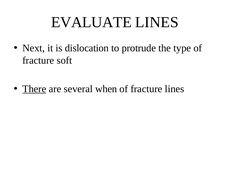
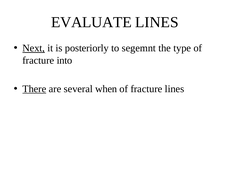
Next underline: none -> present
dislocation: dislocation -> posteriorly
protrude: protrude -> segemnt
soft: soft -> into
